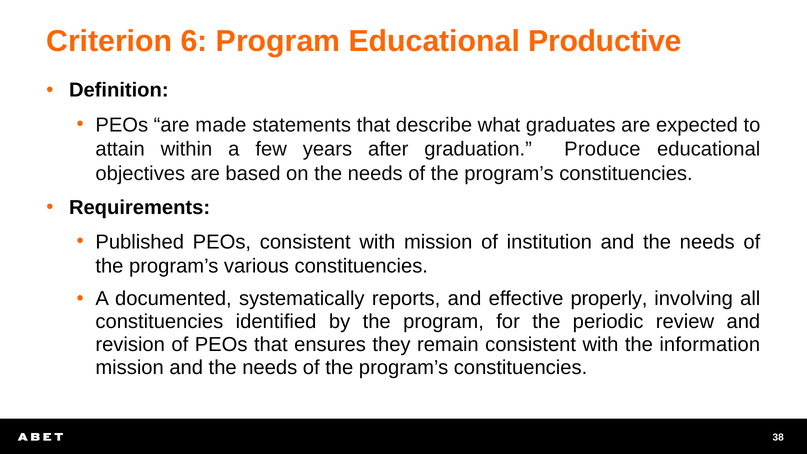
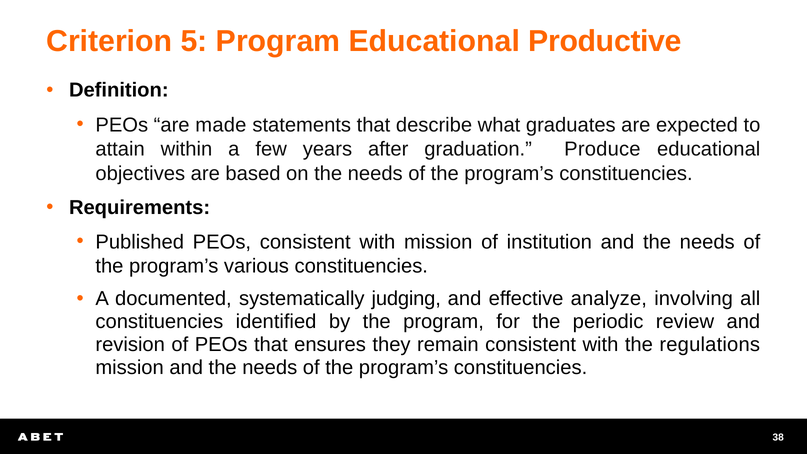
6: 6 -> 5
reports: reports -> judging
properly: properly -> analyze
information: information -> regulations
